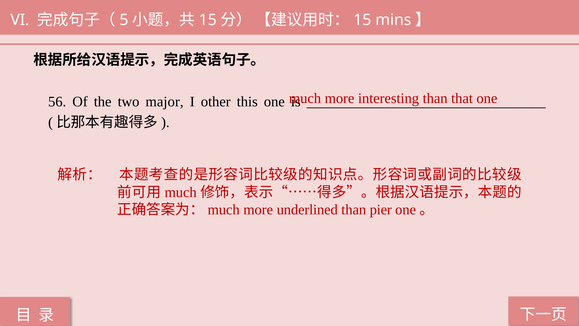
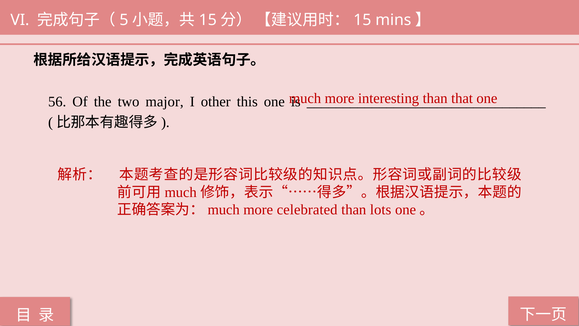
underlined: underlined -> celebrated
pier: pier -> lots
